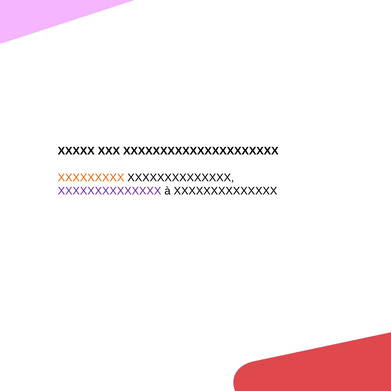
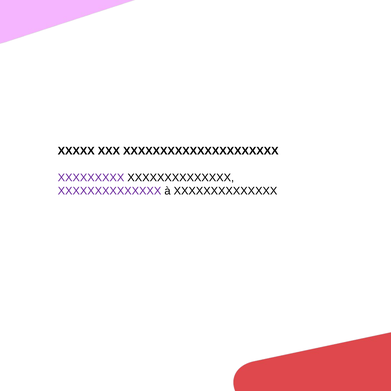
XXXXXXXXX colour: orange -> purple
